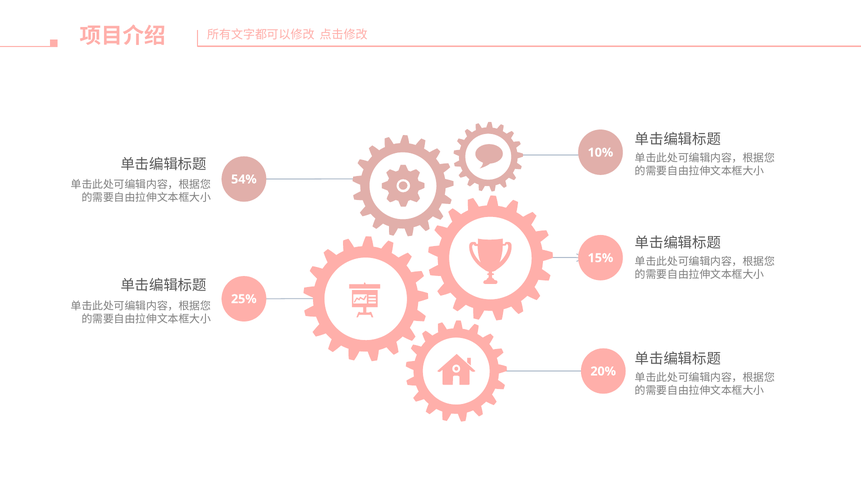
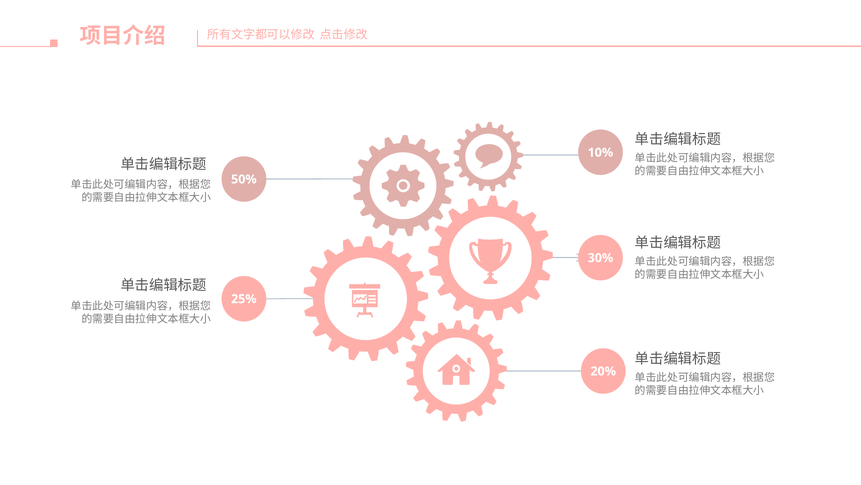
54%: 54% -> 50%
15%: 15% -> 30%
